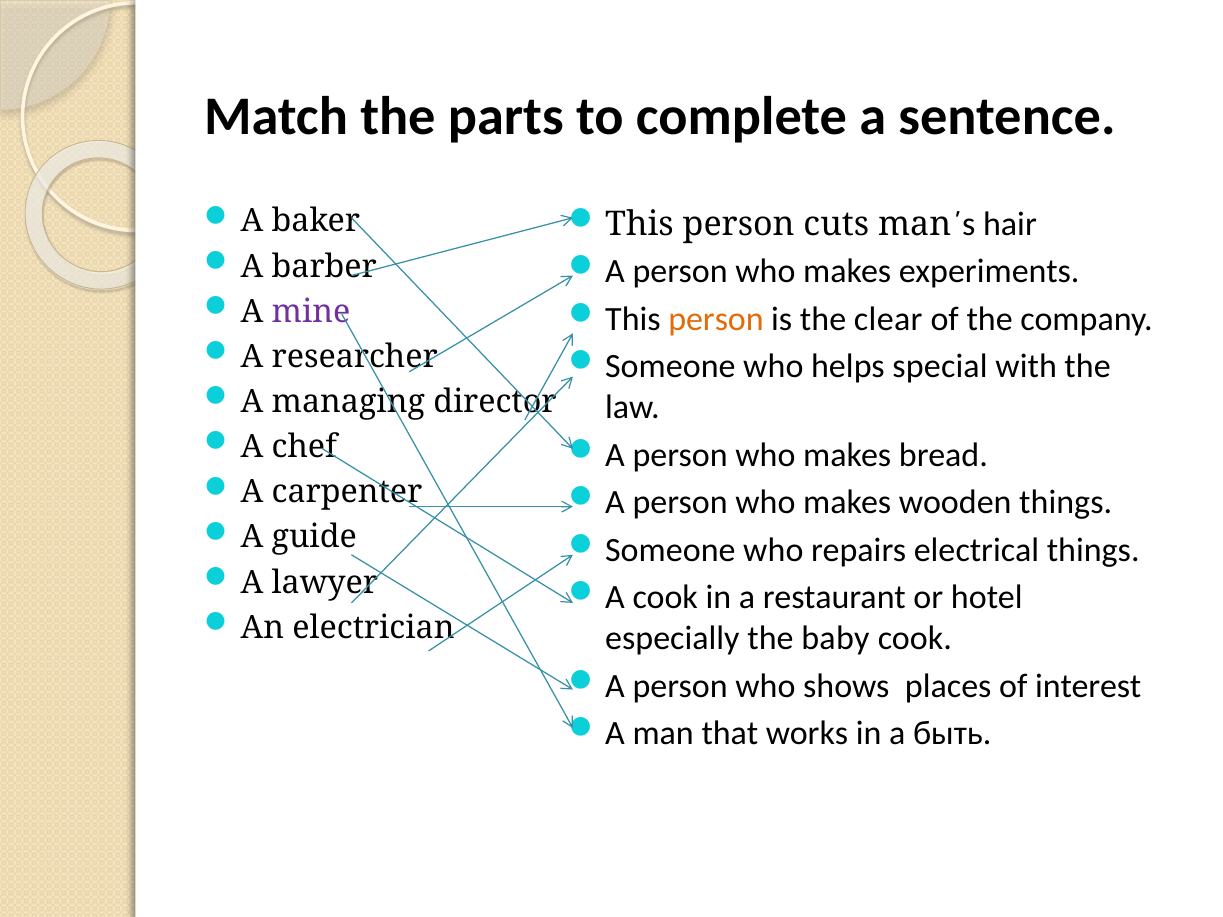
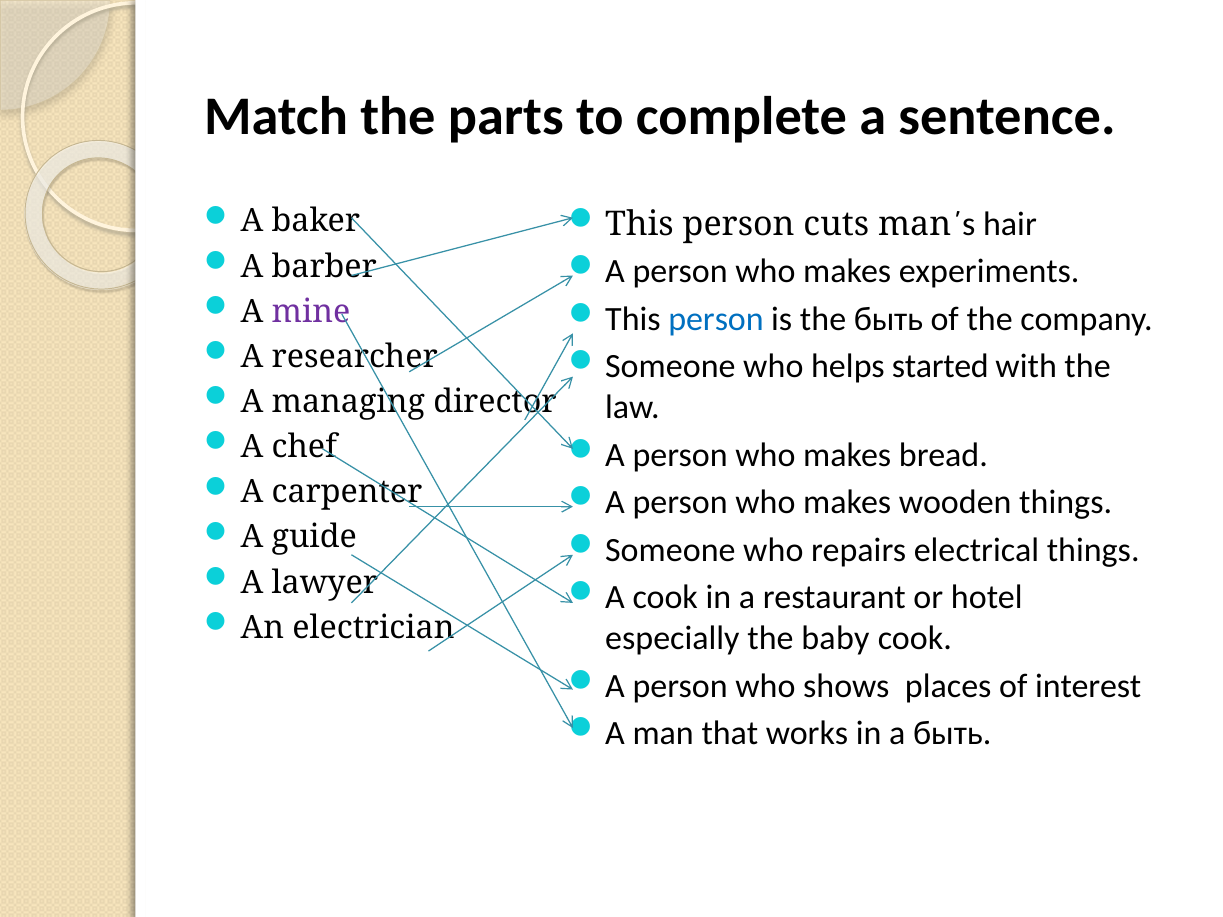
person at (716, 319) colour: orange -> blue
the clear: clear -> быть
special: special -> started
